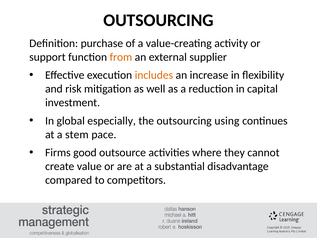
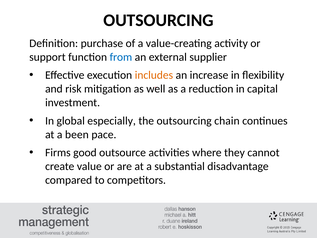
from colour: orange -> blue
using: using -> chain
stem: stem -> been
